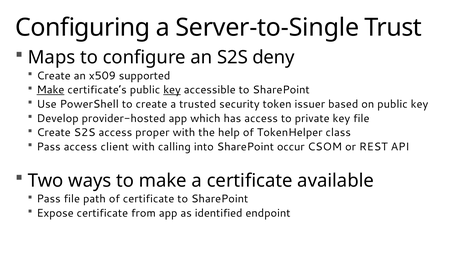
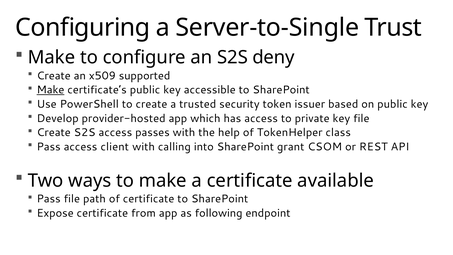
Maps at (52, 57): Maps -> Make
key at (172, 90) underline: present -> none
proper: proper -> passes
occur: occur -> grant
identified: identified -> following
